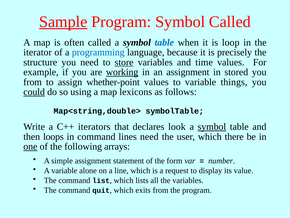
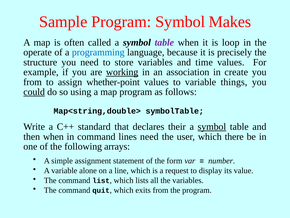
Sample underline: present -> none
Symbol Called: Called -> Makes
table at (164, 42) colour: blue -> purple
iterator: iterator -> operate
store underline: present -> none
an assignment: assignment -> association
stored: stored -> create
map lexicons: lexicons -> program
iterators: iterators -> standard
look: look -> their
then loops: loops -> when
one underline: present -> none
